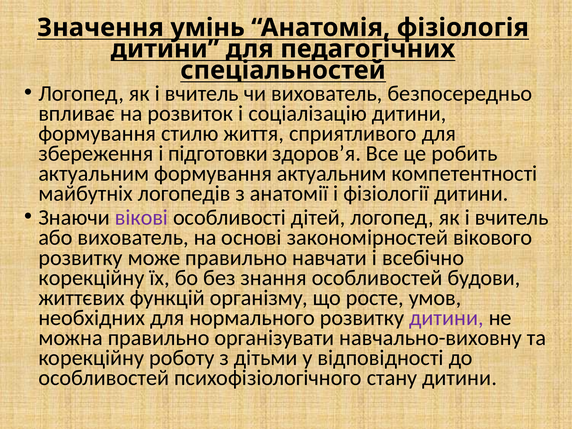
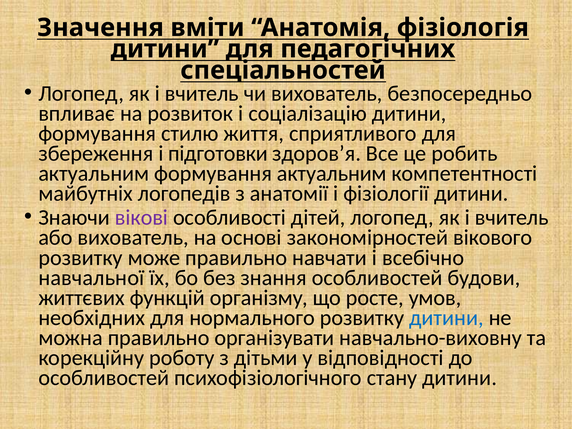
умінь: умінь -> вміти
корекційну at (91, 278): корекційну -> навчальної
дитини at (446, 318) colour: purple -> blue
